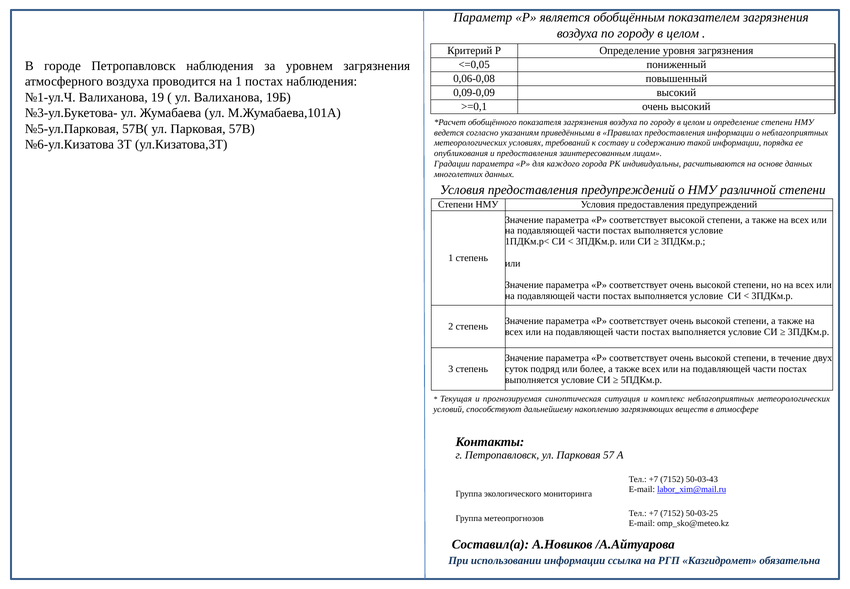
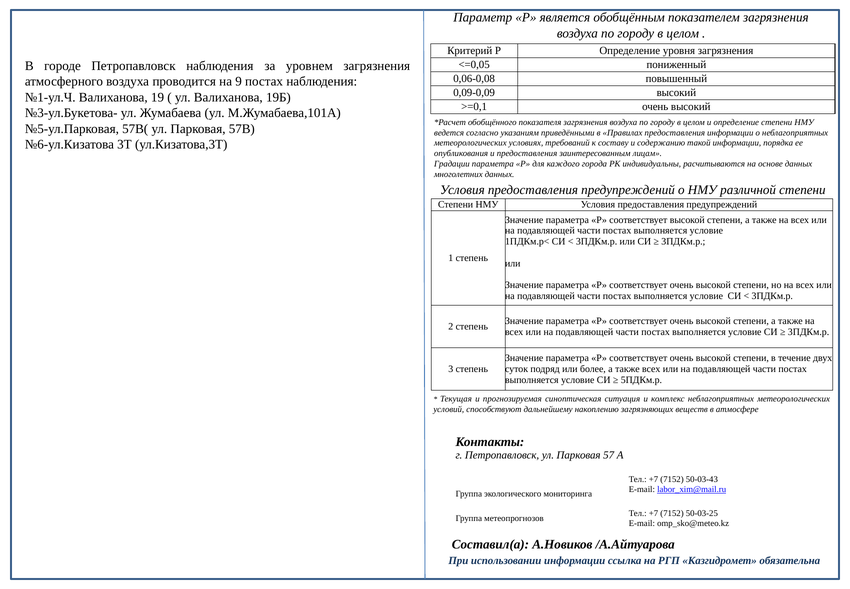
на 1: 1 -> 9
